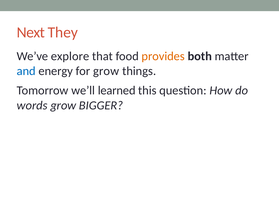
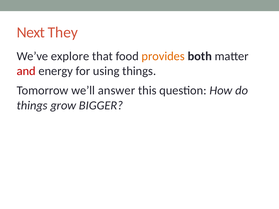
and colour: blue -> red
for grow: grow -> using
learned: learned -> answer
words at (32, 105): words -> things
